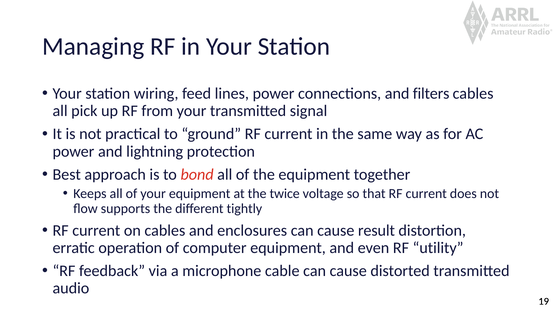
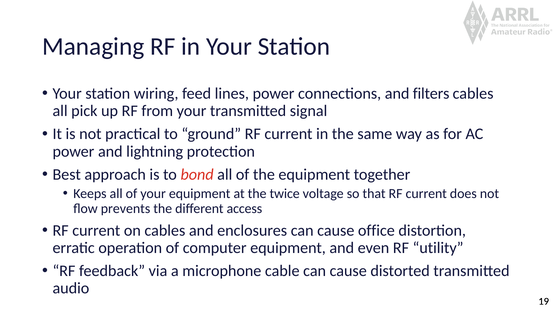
supports: supports -> prevents
tightly: tightly -> access
result: result -> office
